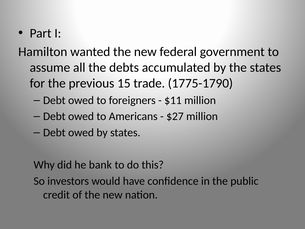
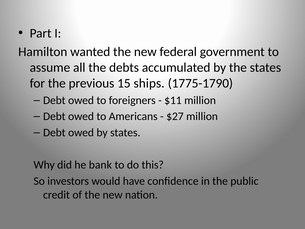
trade: trade -> ships
